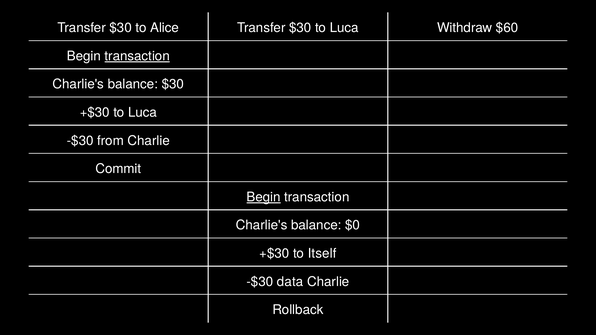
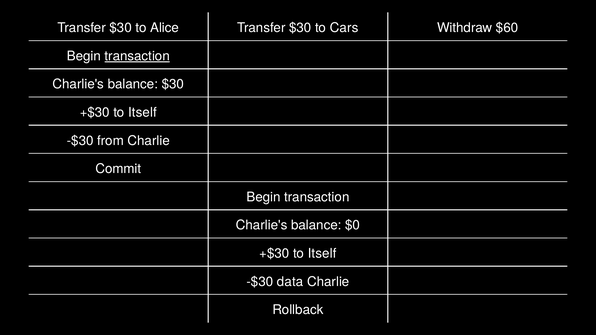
$30 to Luca: Luca -> Cars
Luca at (143, 113): Luca -> Itself
Begin at (264, 197) underline: present -> none
